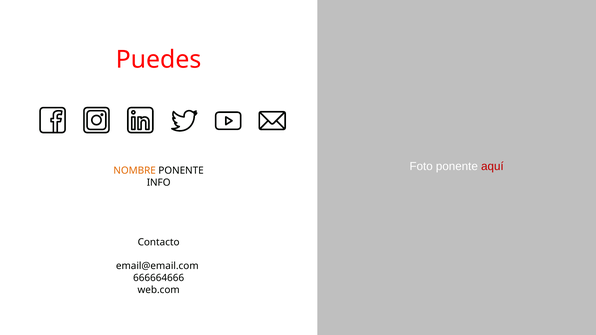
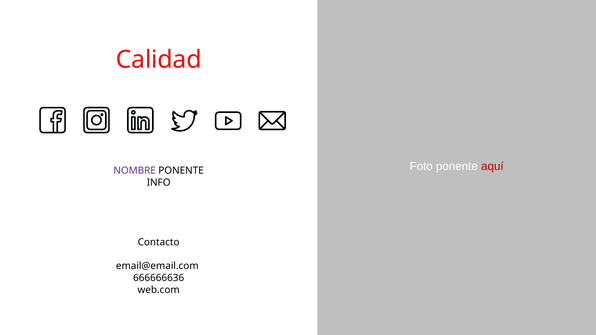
Puedes: Puedes -> Calidad
NOMBRE colour: orange -> purple
666664666: 666664666 -> 666666636
